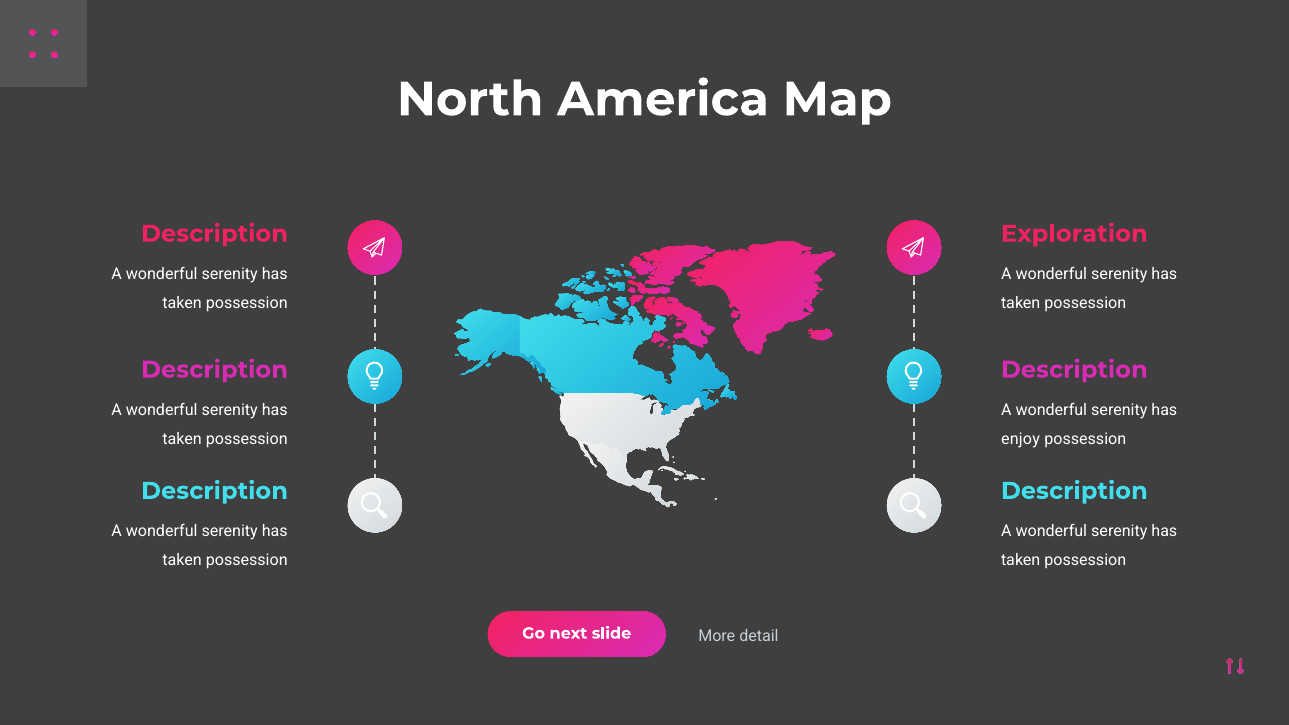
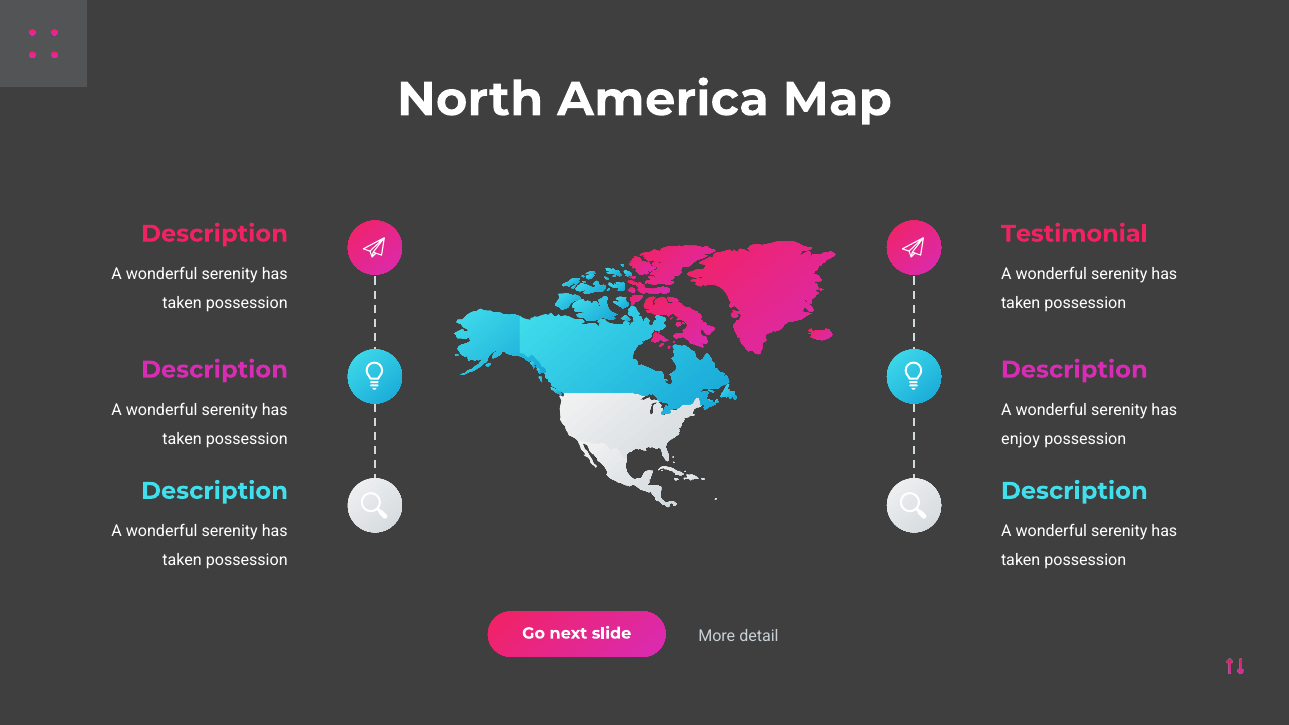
Exploration: Exploration -> Testimonial
